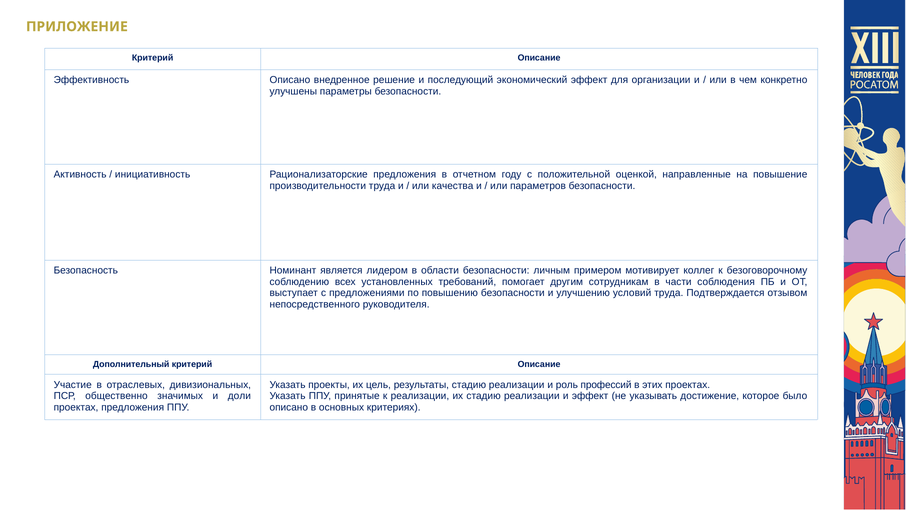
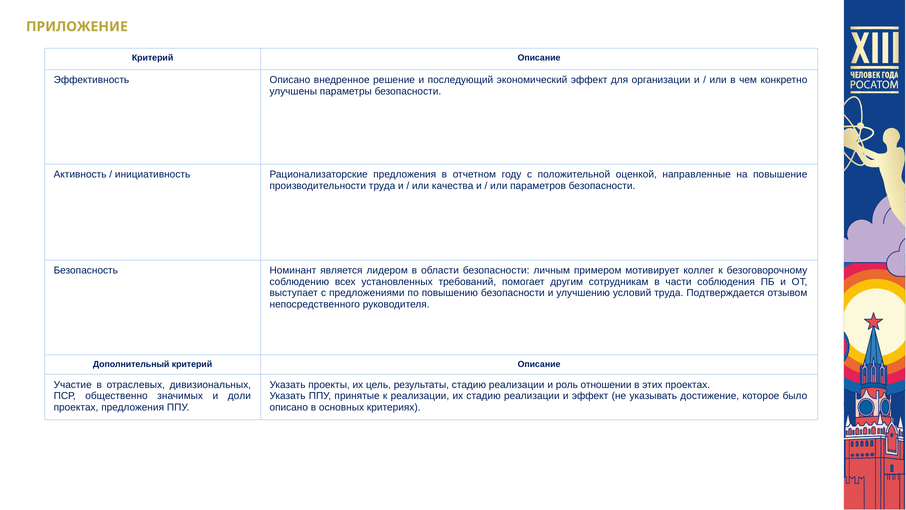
профессий: профессий -> отношении
